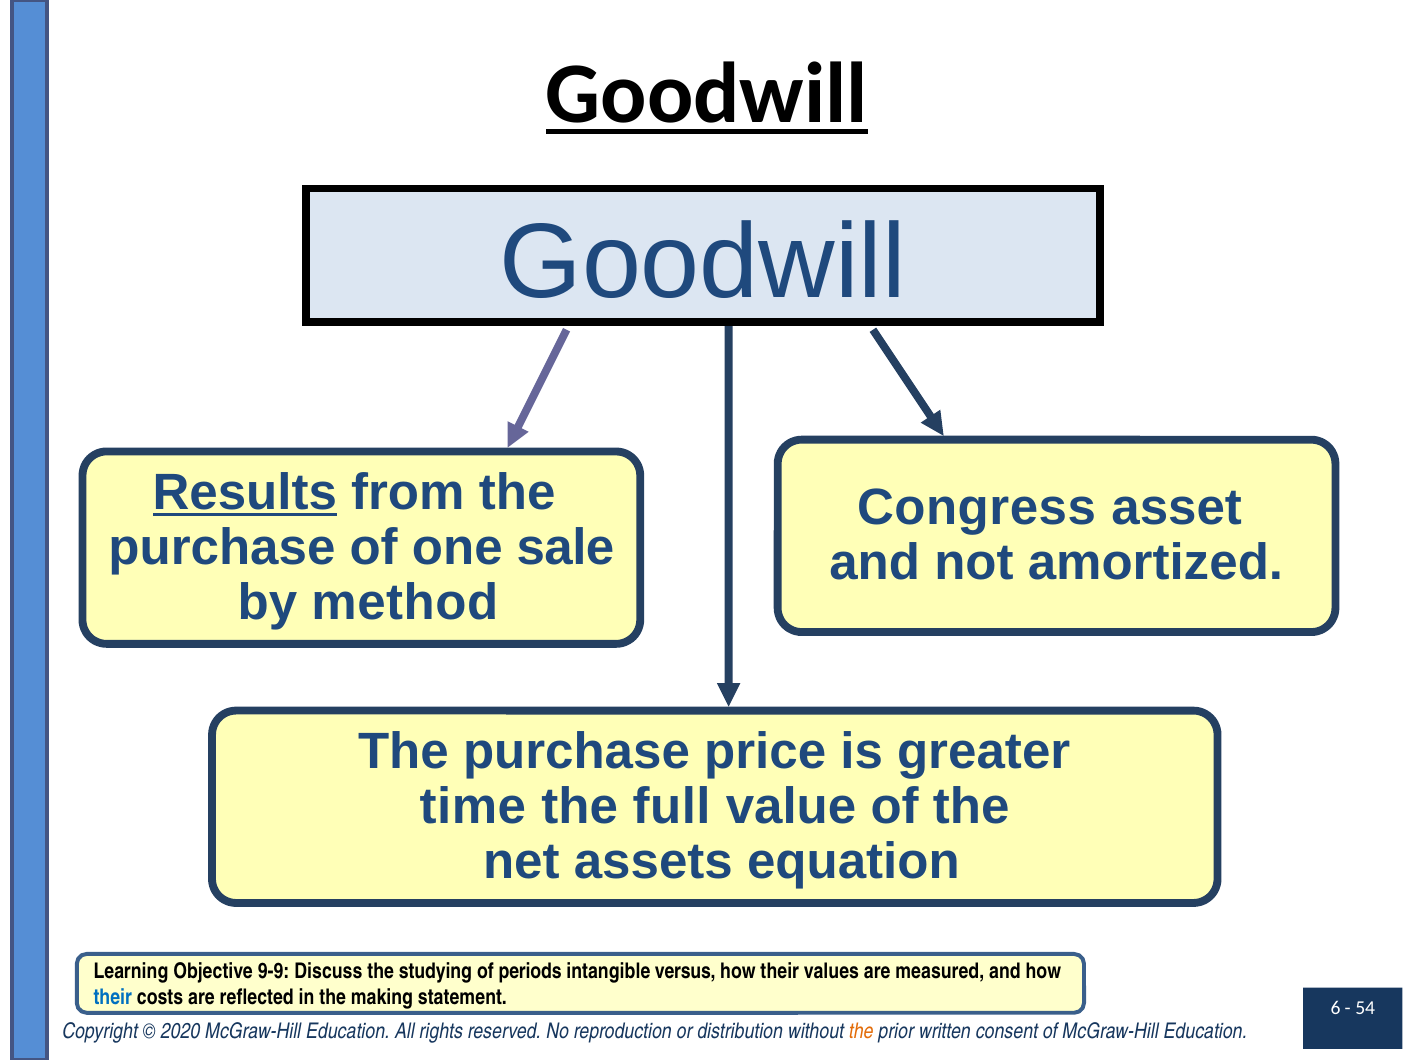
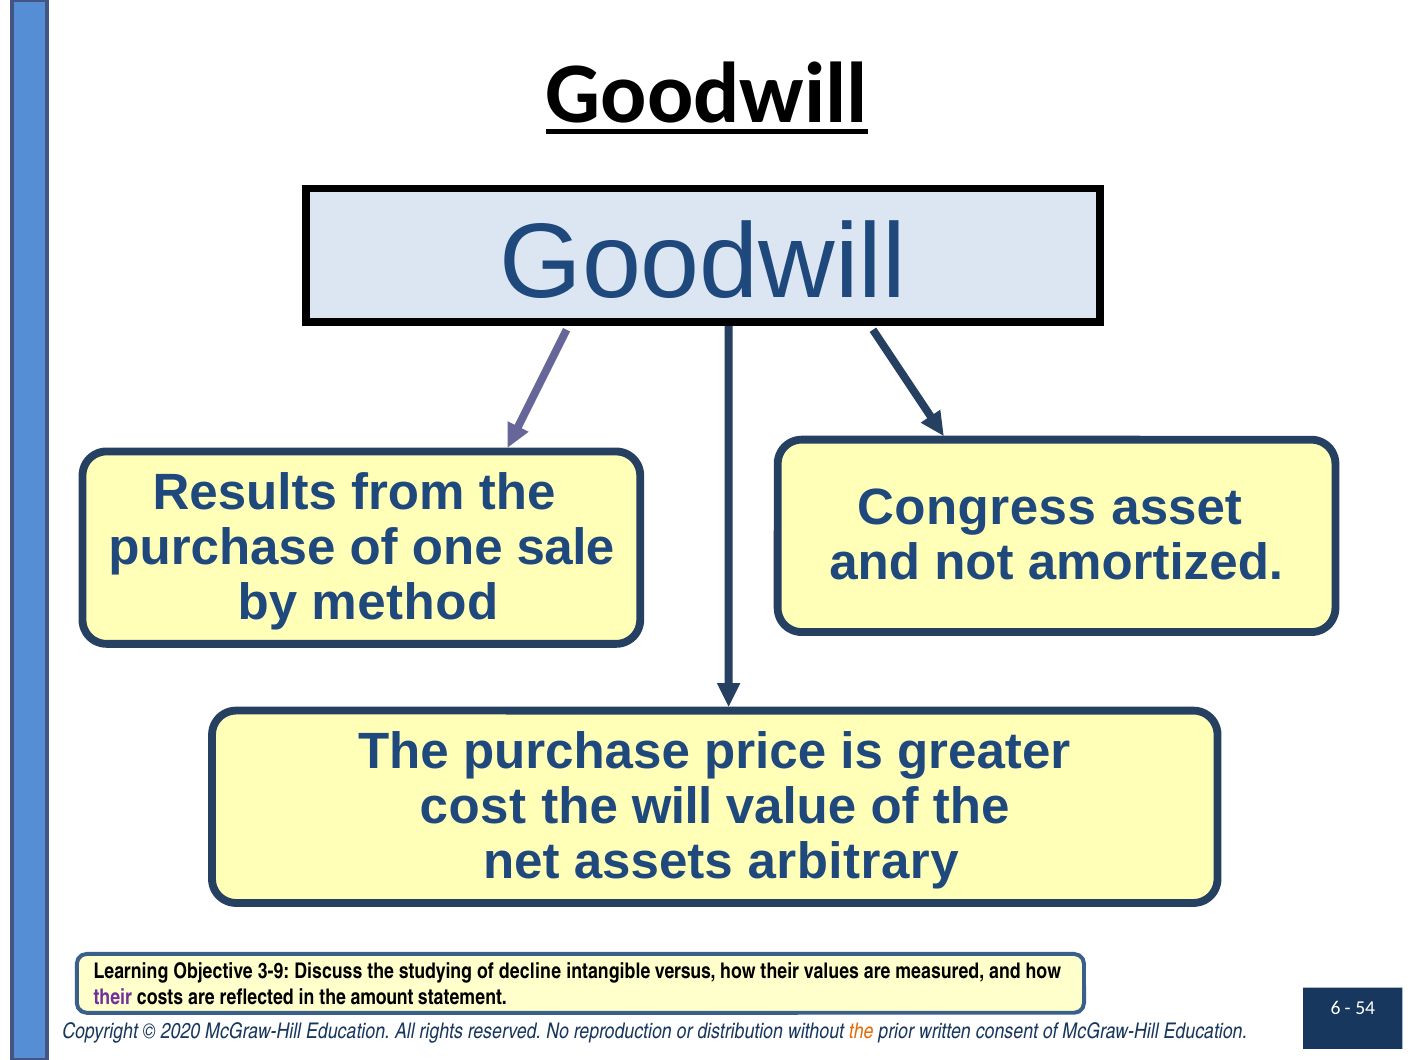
Results underline: present -> none
time: time -> cost
full: full -> will
equation: equation -> arbitrary
9-9: 9-9 -> 3-9
periods: periods -> decline
their at (113, 998) colour: blue -> purple
making: making -> amount
